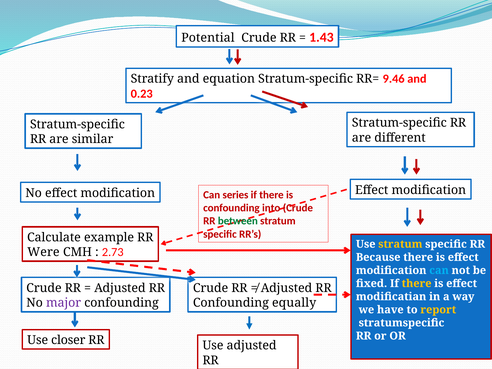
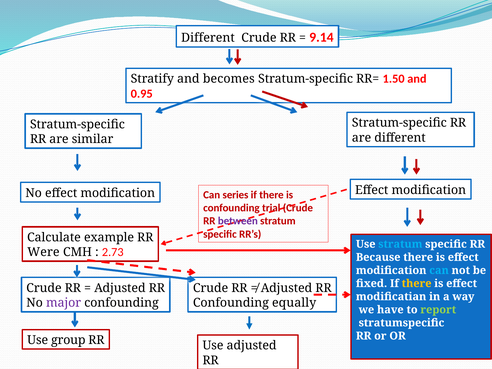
Potential at (208, 38): Potential -> Different
1.43: 1.43 -> 9.14
equation: equation -> becomes
9.46: 9.46 -> 1.50
0.23: 0.23 -> 0.95
into: into -> trial
between colour: green -> purple
stratum at (400, 244) colour: yellow -> light blue
report colour: yellow -> light green
closer: closer -> group
